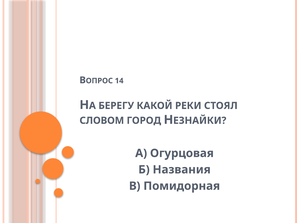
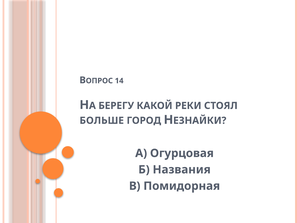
СЛОВОМ: СЛОВОМ -> БОЛЬШЕ
